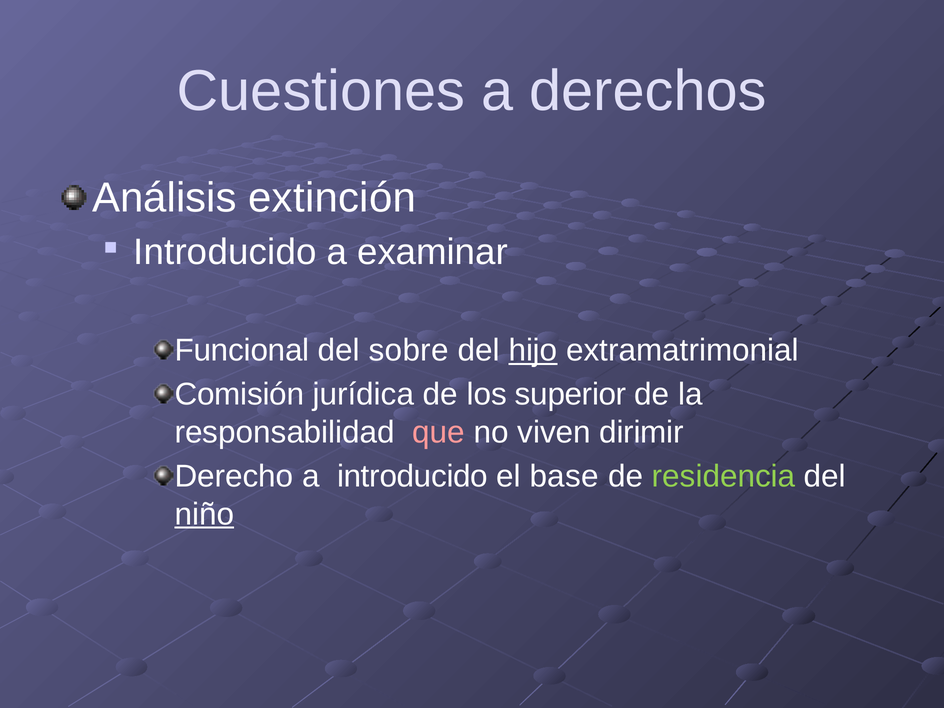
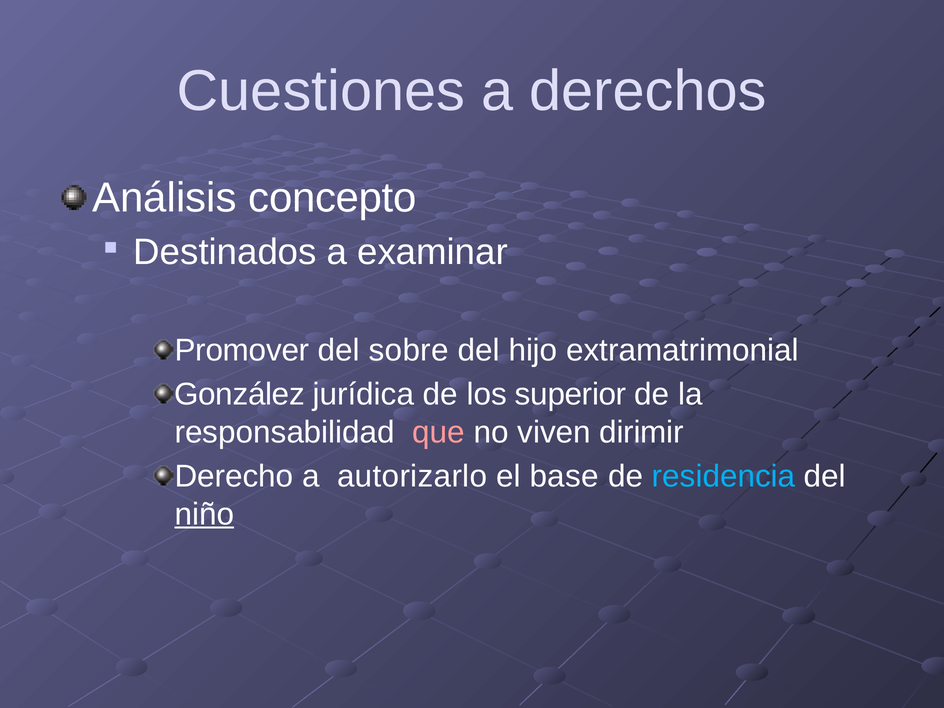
extinción: extinción -> concepto
Introducido at (225, 252): Introducido -> Destinados
Funcional: Funcional -> Promover
hijo underline: present -> none
Comisión: Comisión -> González
a introducido: introducido -> autorizarlo
residencia colour: light green -> light blue
